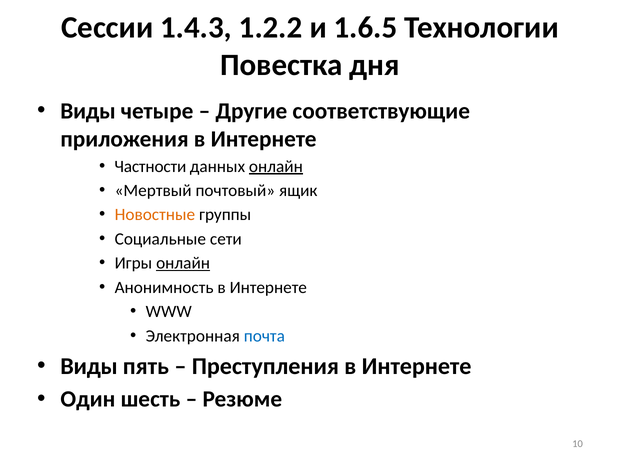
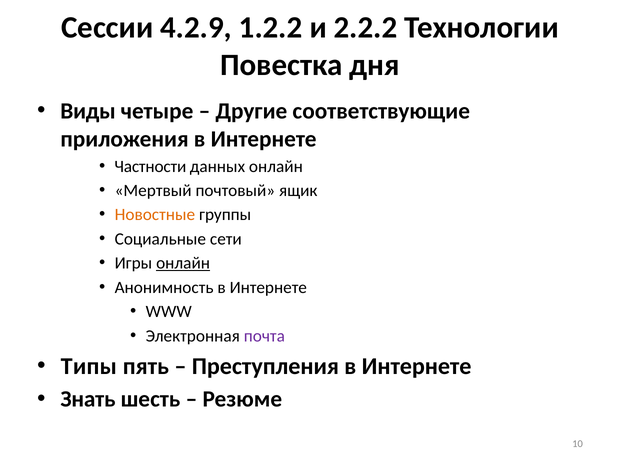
1.4.3: 1.4.3 -> 4.2.9
1.6.5: 1.6.5 -> 2.2.2
онлайн at (276, 166) underline: present -> none
почта colour: blue -> purple
Виды at (89, 366): Виды -> Типы
Один: Один -> Знать
